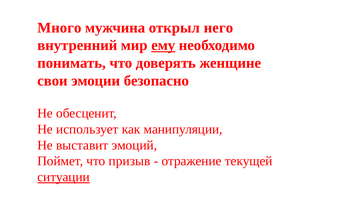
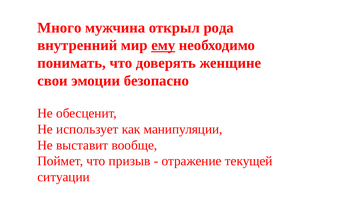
него: него -> рода
эмоций: эмоций -> вообще
ситуации underline: present -> none
